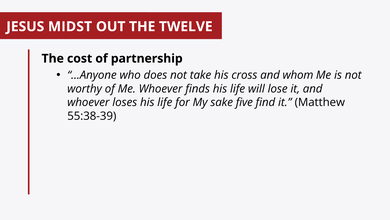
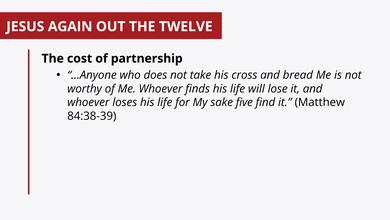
MIDST: MIDST -> AGAIN
whom: whom -> bread
55:38-39: 55:38-39 -> 84:38-39
